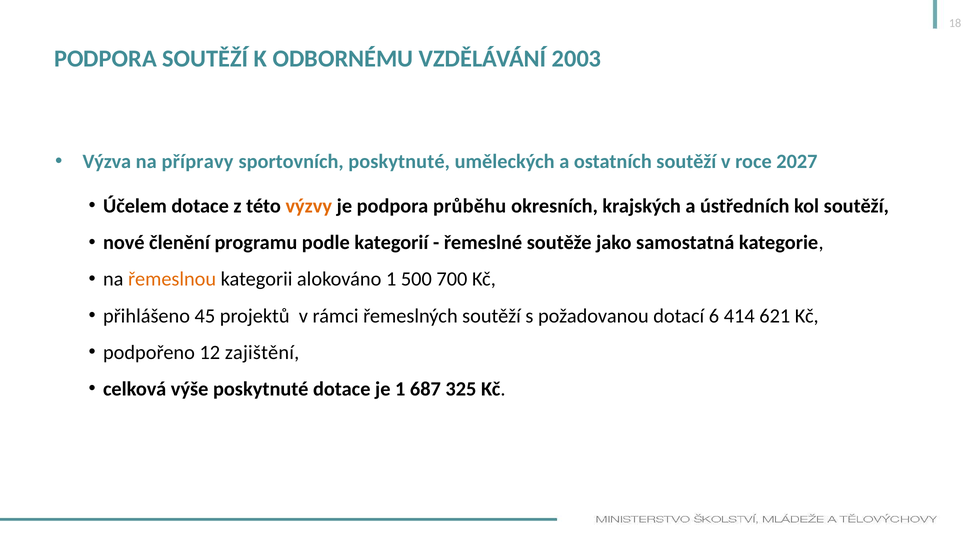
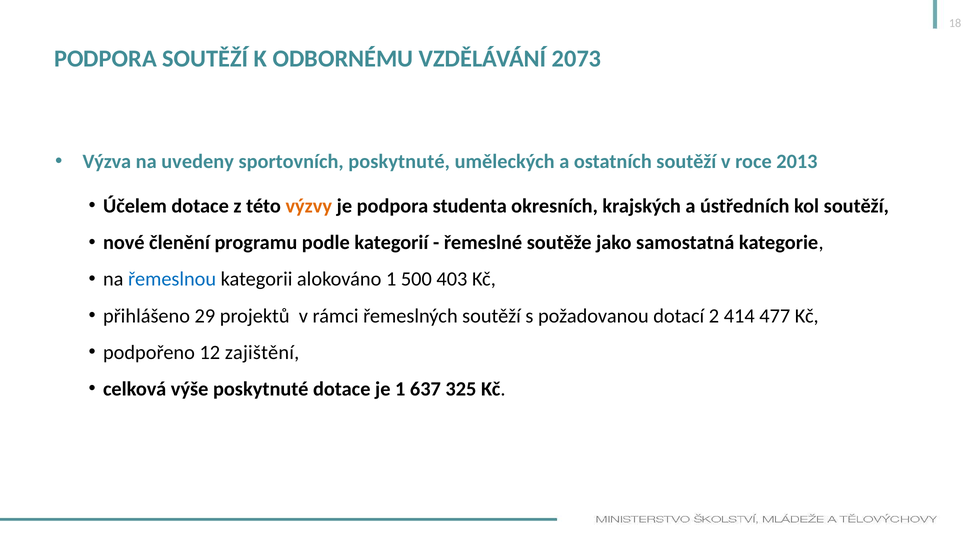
2003: 2003 -> 2073
přípravy: přípravy -> uvedeny
2027: 2027 -> 2013
průběhu: průběhu -> studenta
řemeslnou colour: orange -> blue
700: 700 -> 403
45: 45 -> 29
6: 6 -> 2
621: 621 -> 477
687: 687 -> 637
